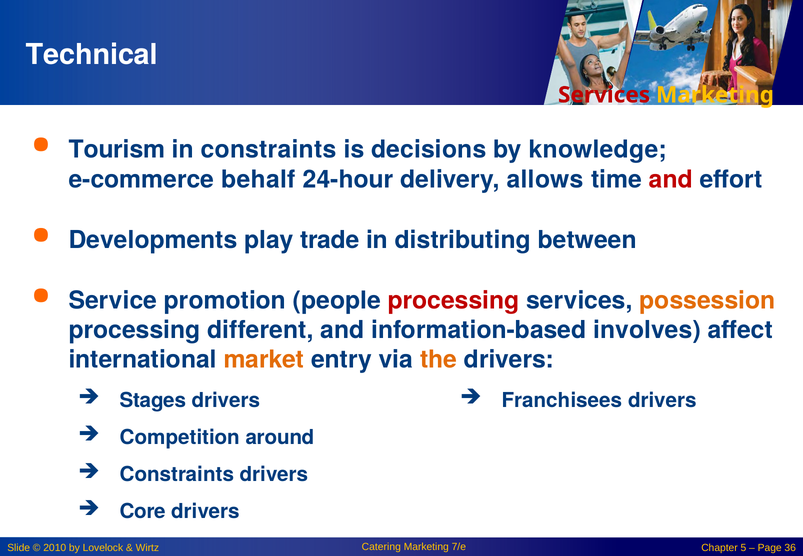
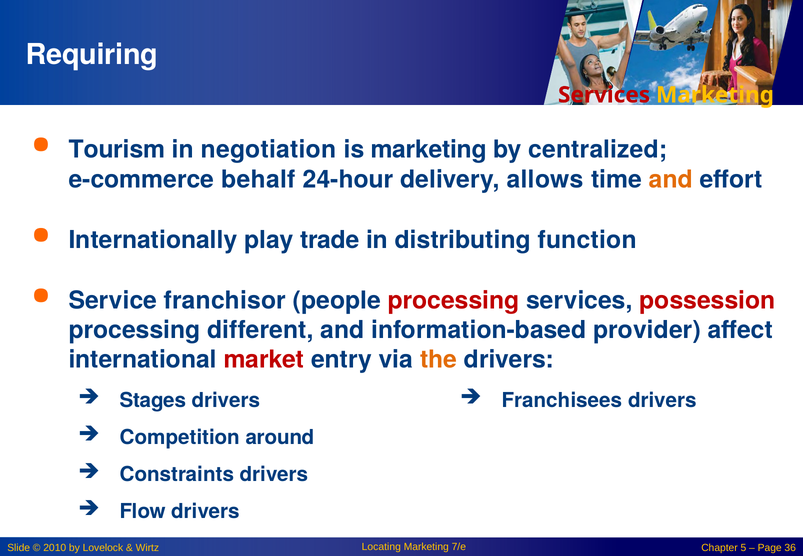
Technical: Technical -> Requiring
in constraints: constraints -> negotiation
is decisions: decisions -> marketing
knowledge: knowledge -> centralized
and at (671, 179) colour: red -> orange
Developments: Developments -> Internationally
between: between -> function
promotion: promotion -> franchisor
possession colour: orange -> red
involves: involves -> provider
market colour: orange -> red
Core: Core -> Flow
Catering: Catering -> Locating
